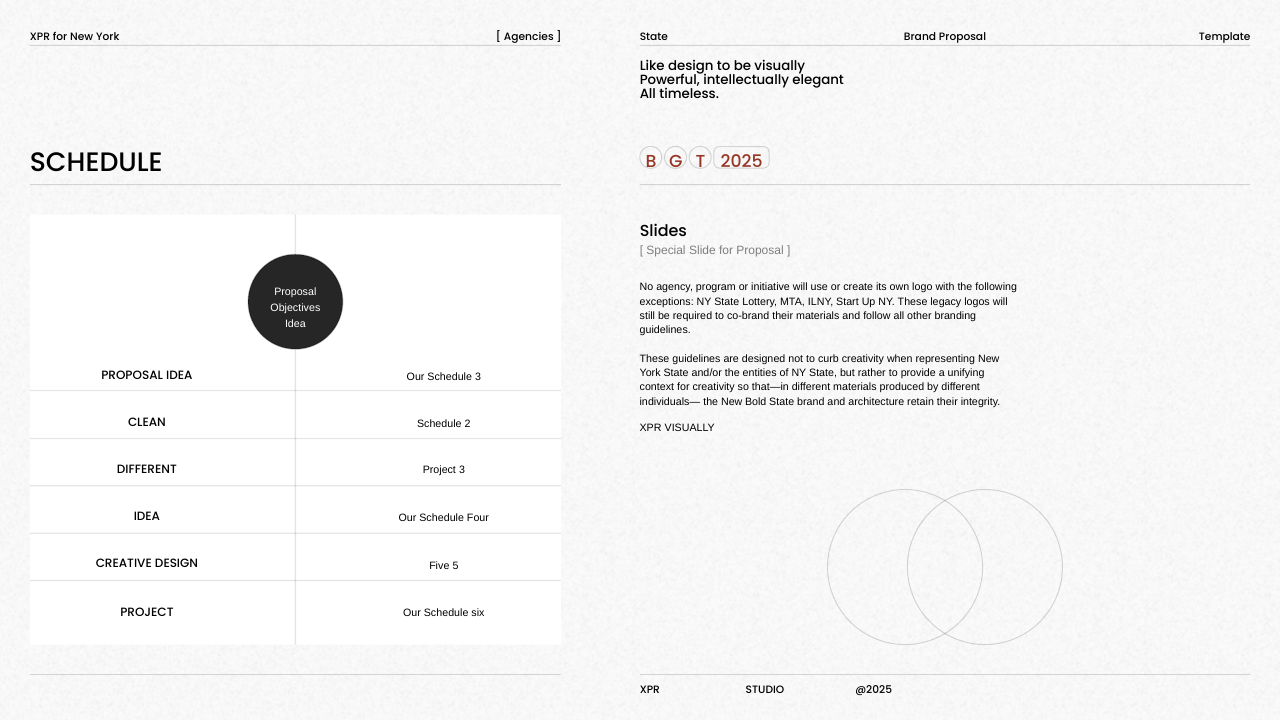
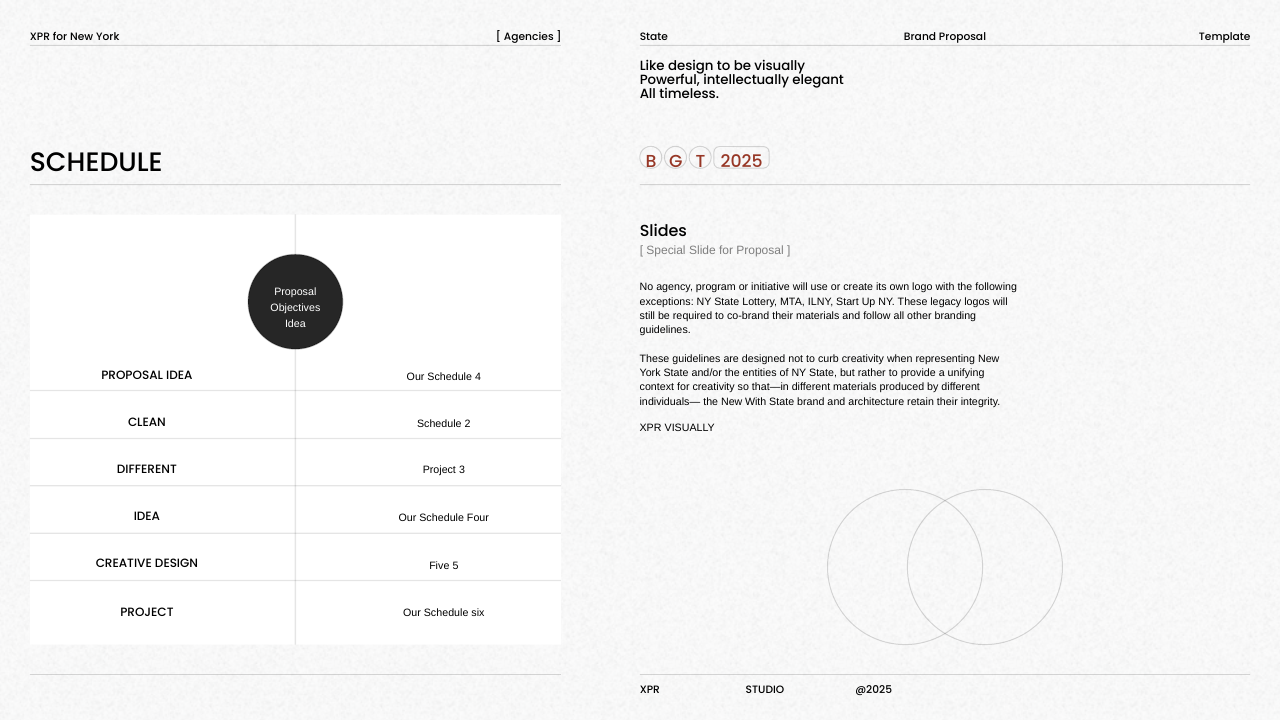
Schedule 3: 3 -> 4
New Bold: Bold -> With
